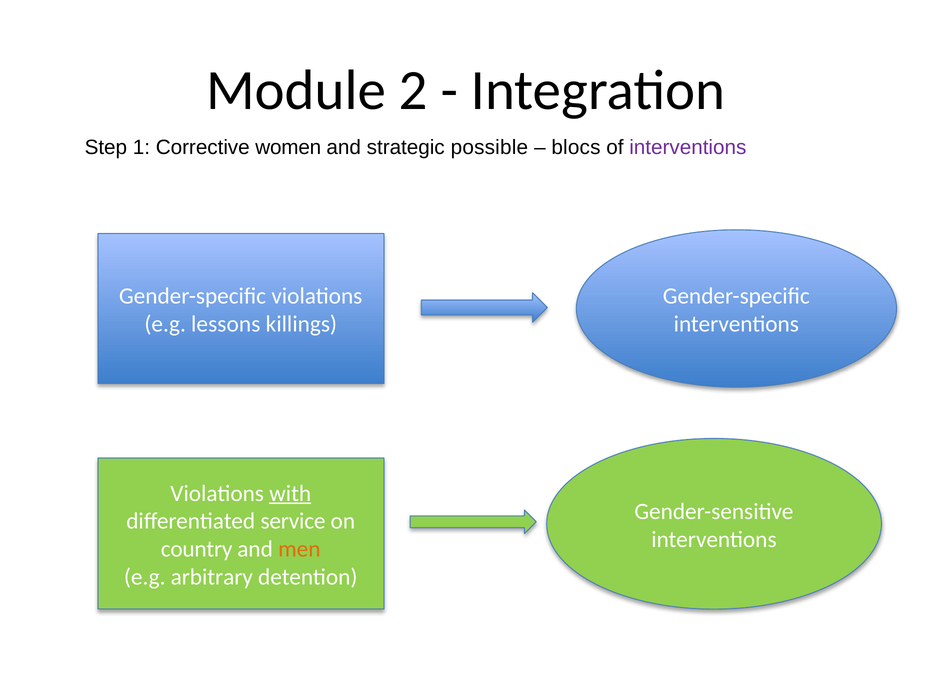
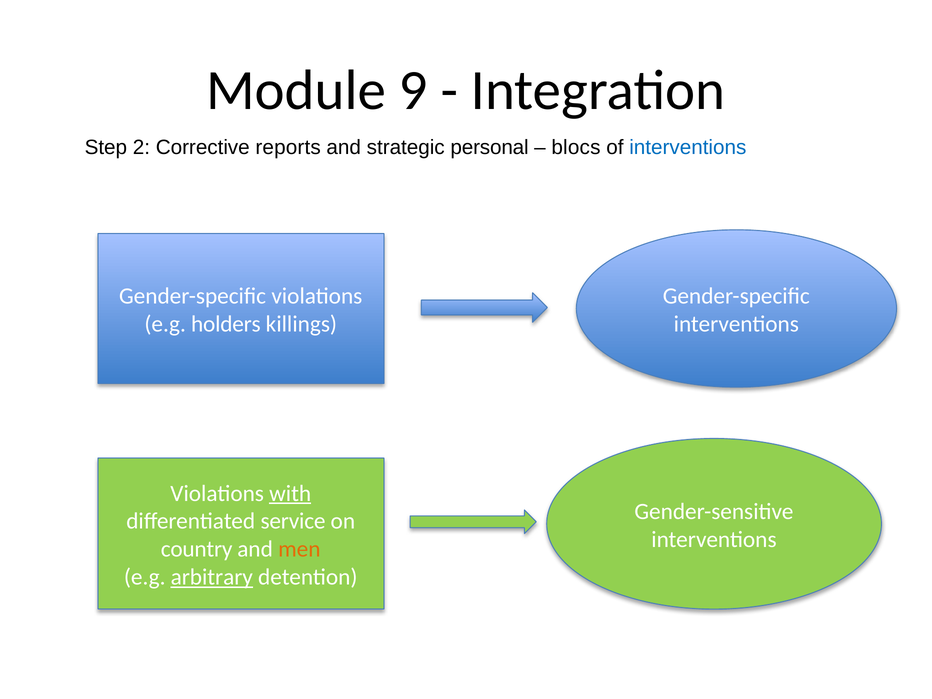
2: 2 -> 9
1: 1 -> 2
women: women -> reports
possible: possible -> personal
interventions at (688, 148) colour: purple -> blue
lessons: lessons -> holders
arbitrary underline: none -> present
